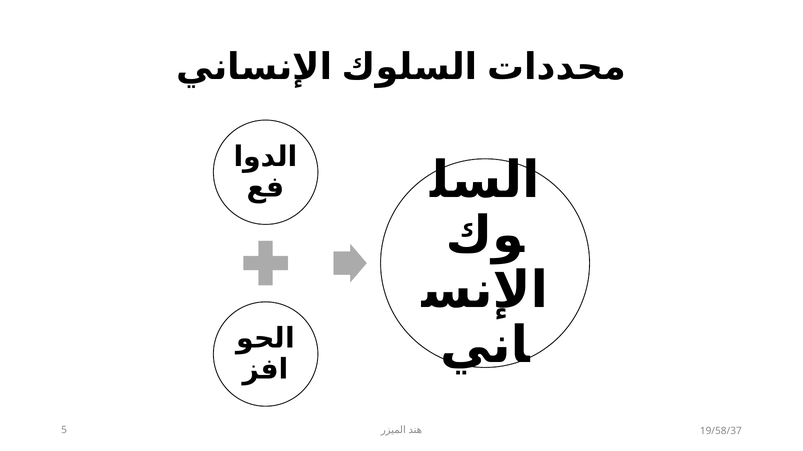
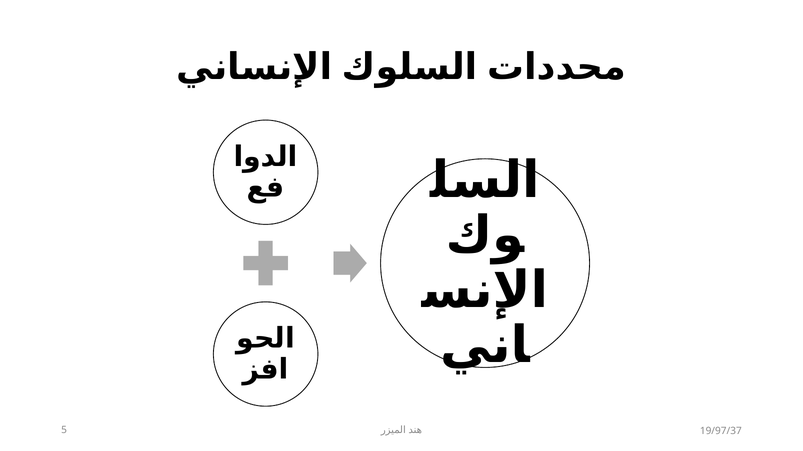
19/58/37: 19/58/37 -> 19/97/37
